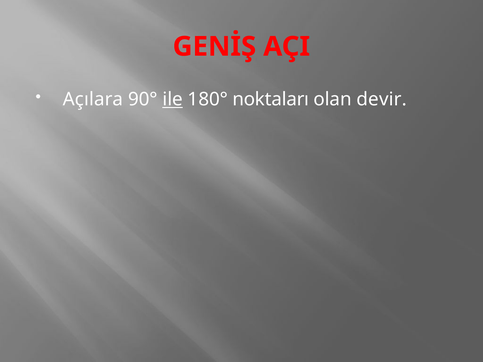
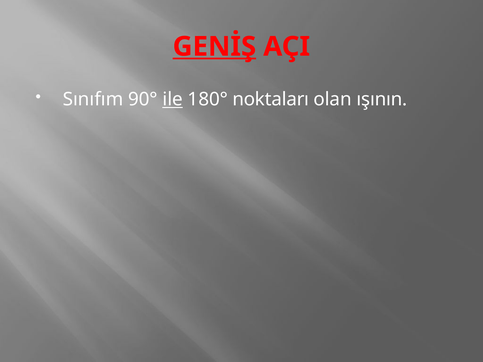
GENİŞ underline: none -> present
Açılara: Açılara -> Sınıfım
devir: devir -> ışının
